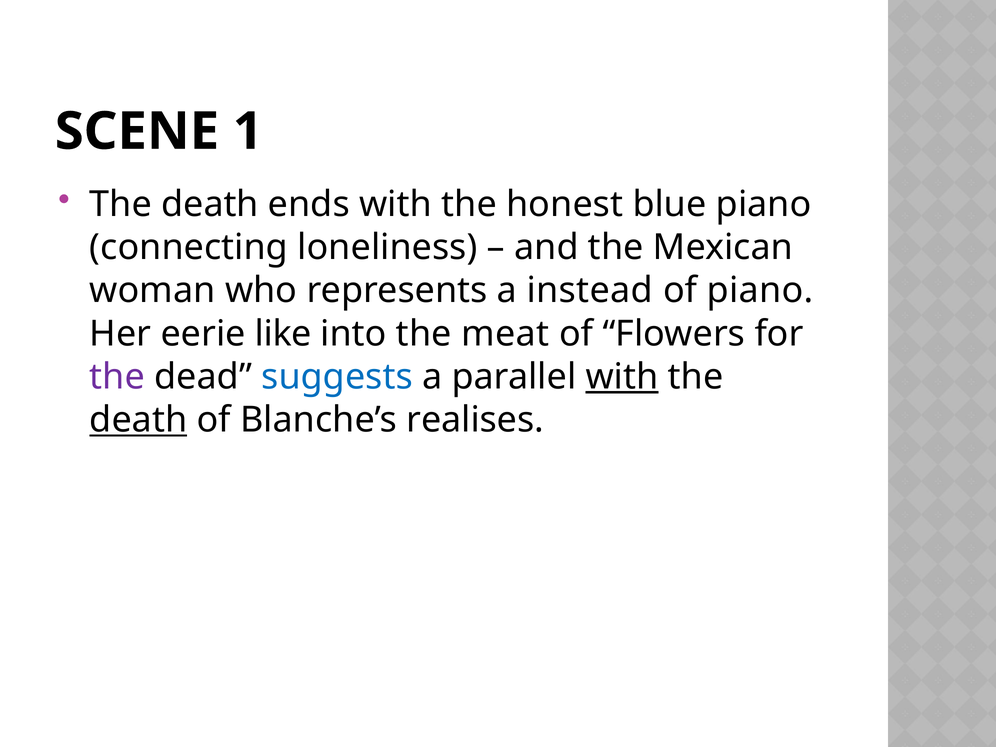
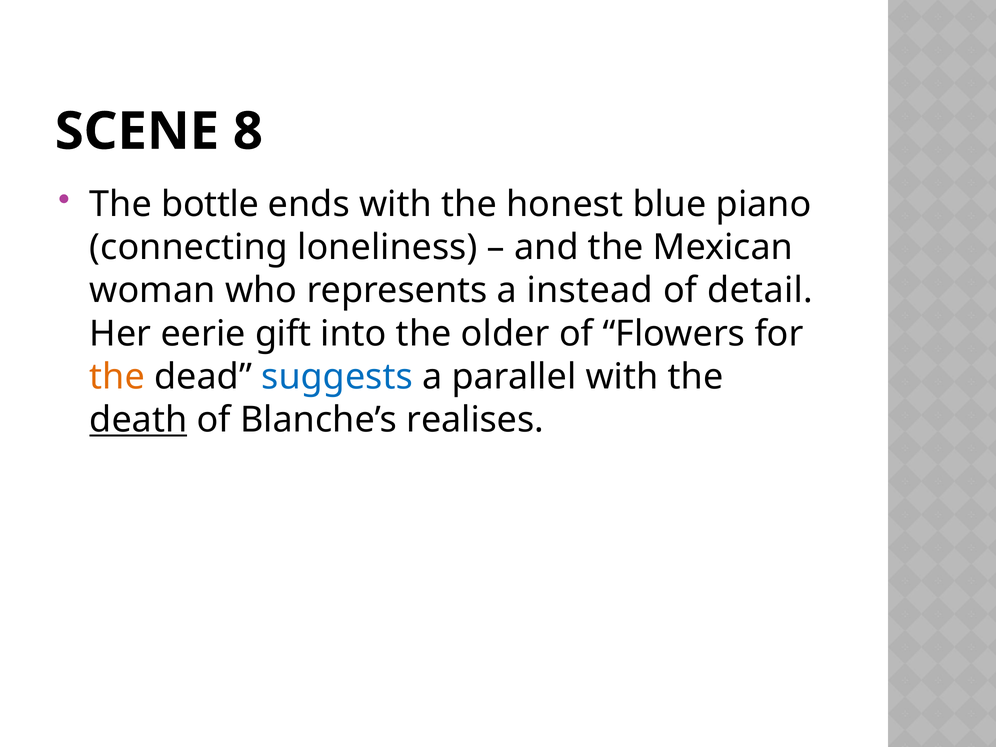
1: 1 -> 8
death at (210, 204): death -> bottle
of piano: piano -> detail
like: like -> gift
meat: meat -> older
the at (117, 377) colour: purple -> orange
with at (622, 377) underline: present -> none
